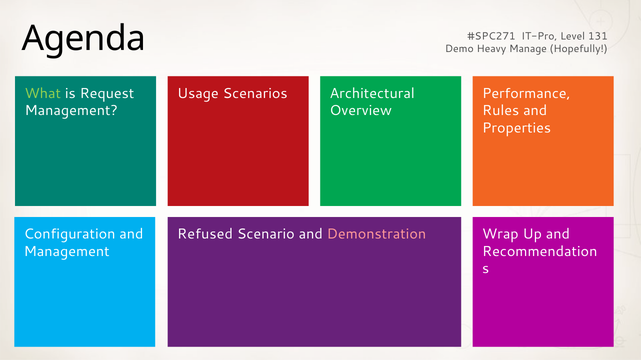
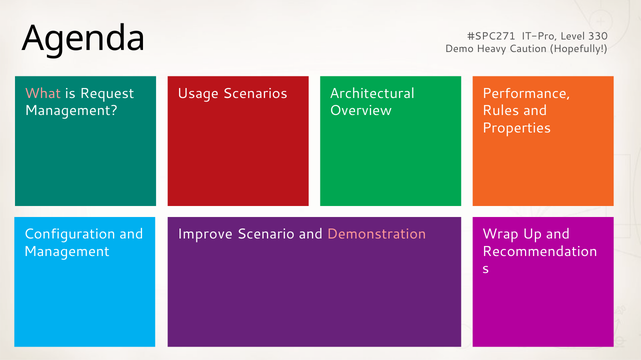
131: 131 -> 330
Manage: Manage -> Caution
What colour: light green -> pink
Refused: Refused -> Improve
